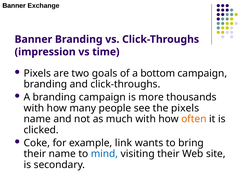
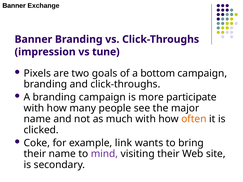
time: time -> tune
thousands: thousands -> participate
the pixels: pixels -> major
mind colour: blue -> purple
